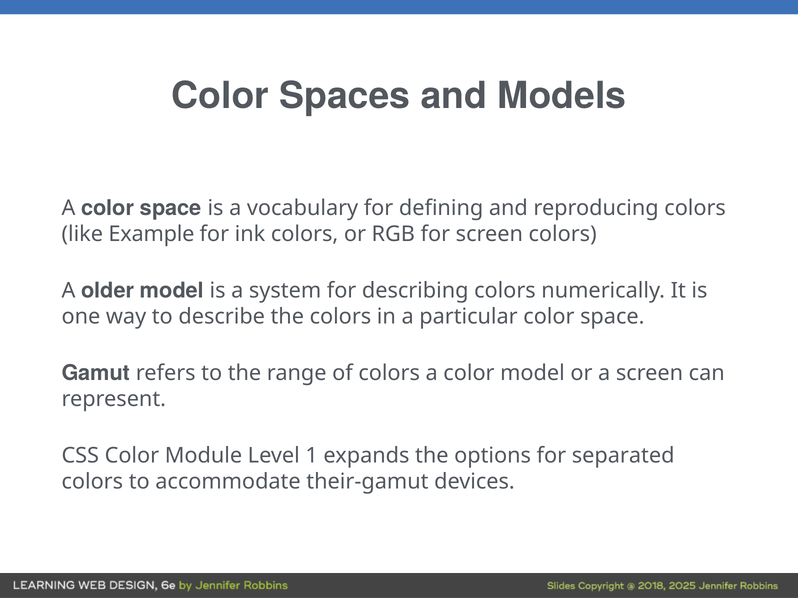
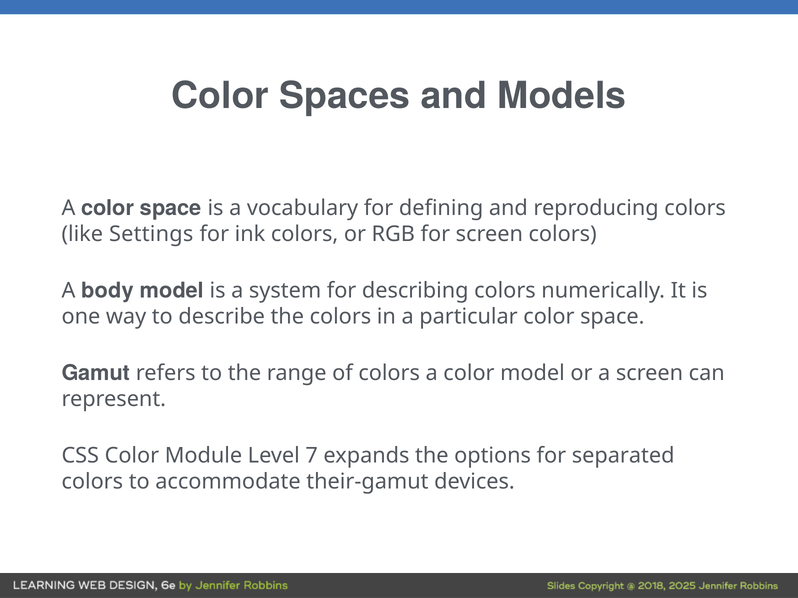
Example: Example -> Settings
older: older -> body
1: 1 -> 7
